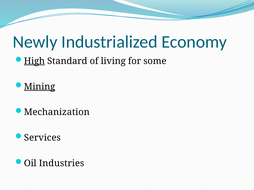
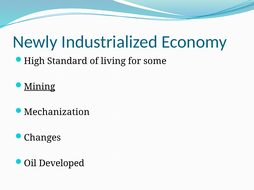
High underline: present -> none
Services: Services -> Changes
Industries: Industries -> Developed
